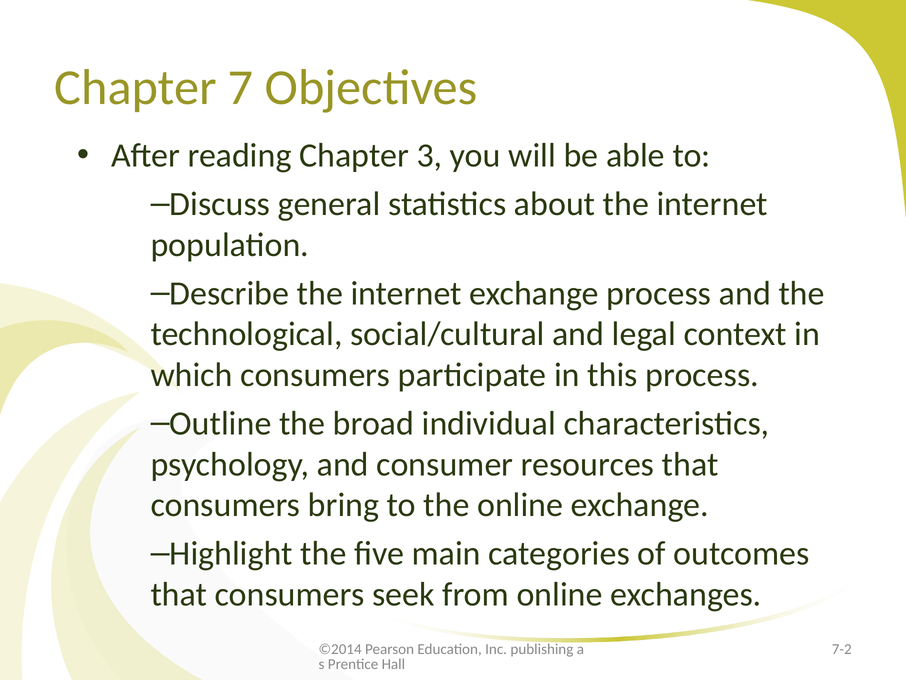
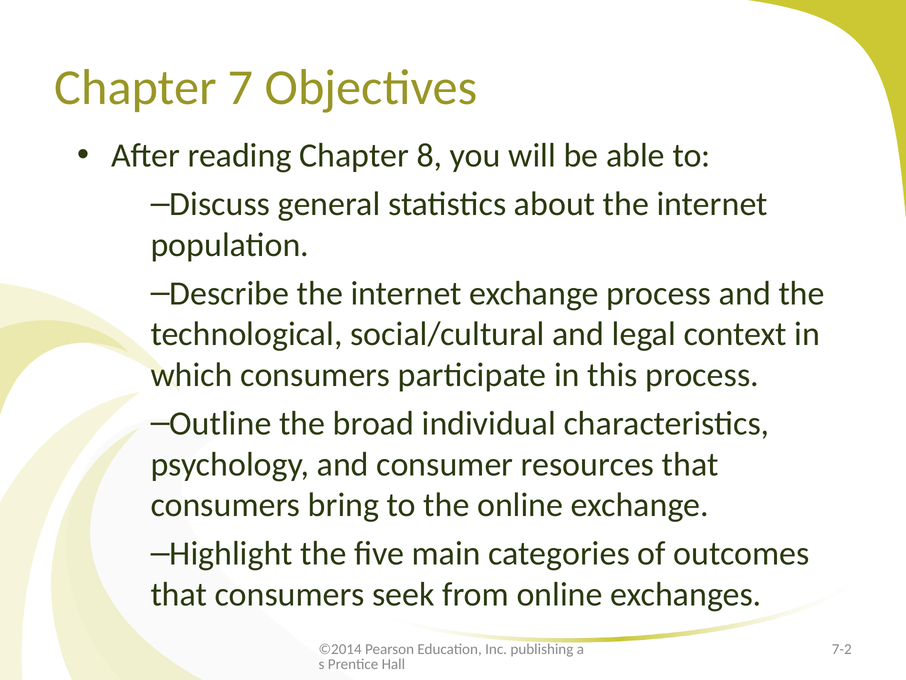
3: 3 -> 8
